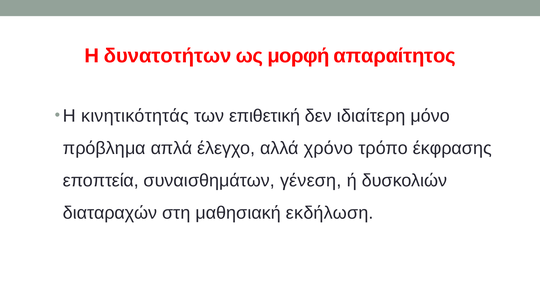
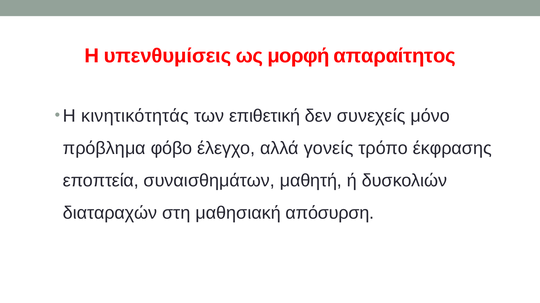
δυνατοτήτων: δυνατοτήτων -> υπενθυμίσεις
ιδιαίτερη: ιδιαίτερη -> συνεχείς
απλά: απλά -> φόβο
χρόνο: χρόνο -> γονείς
γένεση: γένεση -> μαθητή
εκδήλωση: εκδήλωση -> απόσυρση
